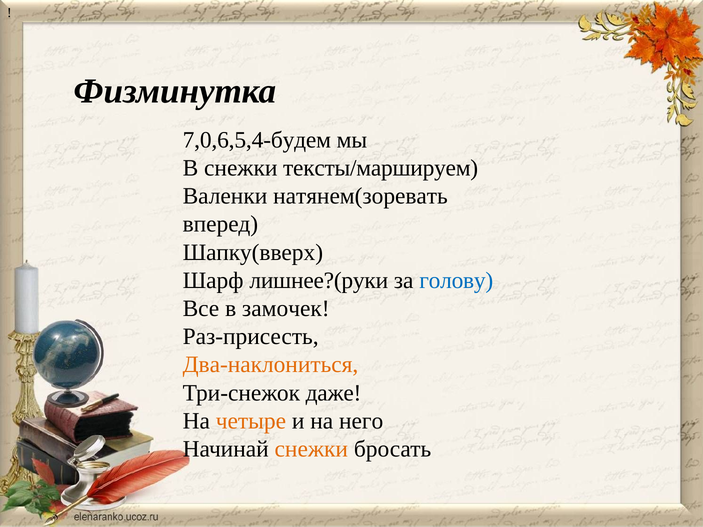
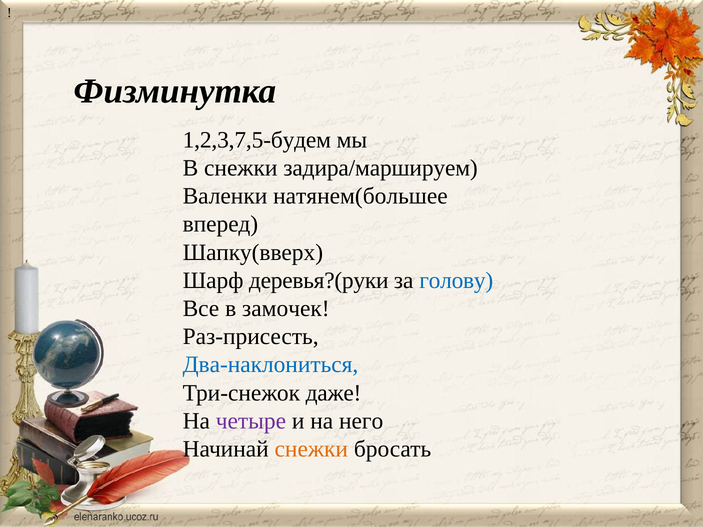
7,0,6,5,4-будем: 7,0,6,5,4-будем -> 1,2,3,7,5-будем
тексты/маршируем: тексты/маршируем -> задира/маршируем
натянем(зоревать: натянем(зоревать -> натянем(большее
лишнее?(руки: лишнее?(руки -> деревья?(руки
Два-наклониться colour: orange -> blue
четыре colour: orange -> purple
